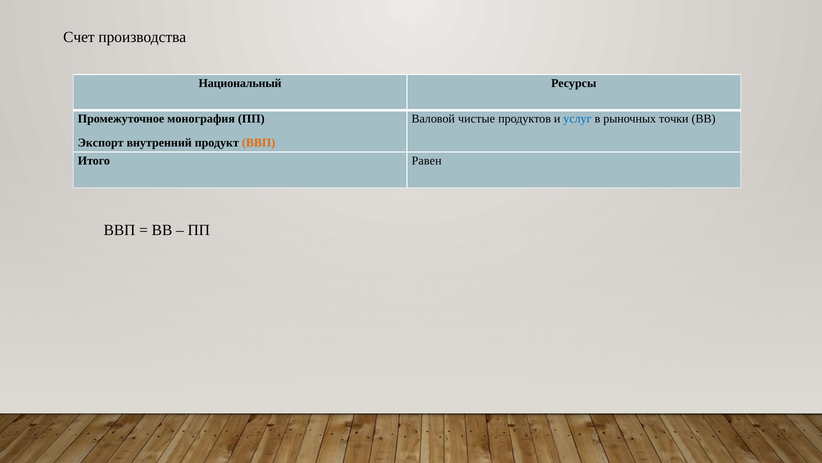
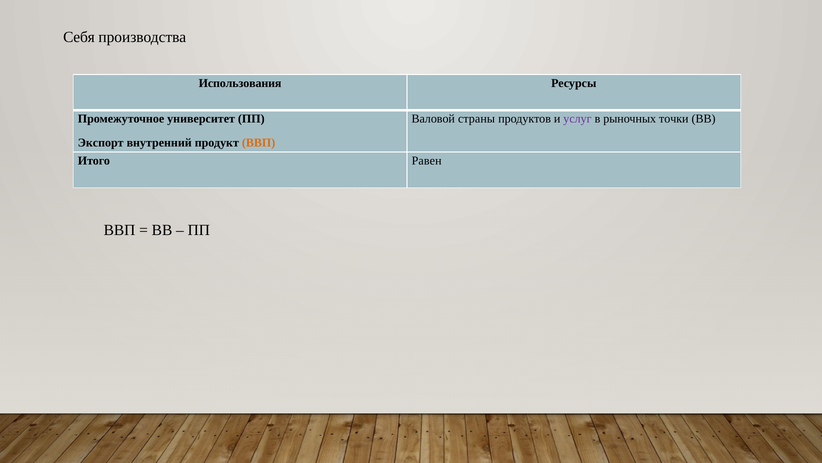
Счет: Счет -> Себя
Национальный: Национальный -> Использования
монография: монография -> университет
чистые: чистые -> страны
услуг colour: blue -> purple
